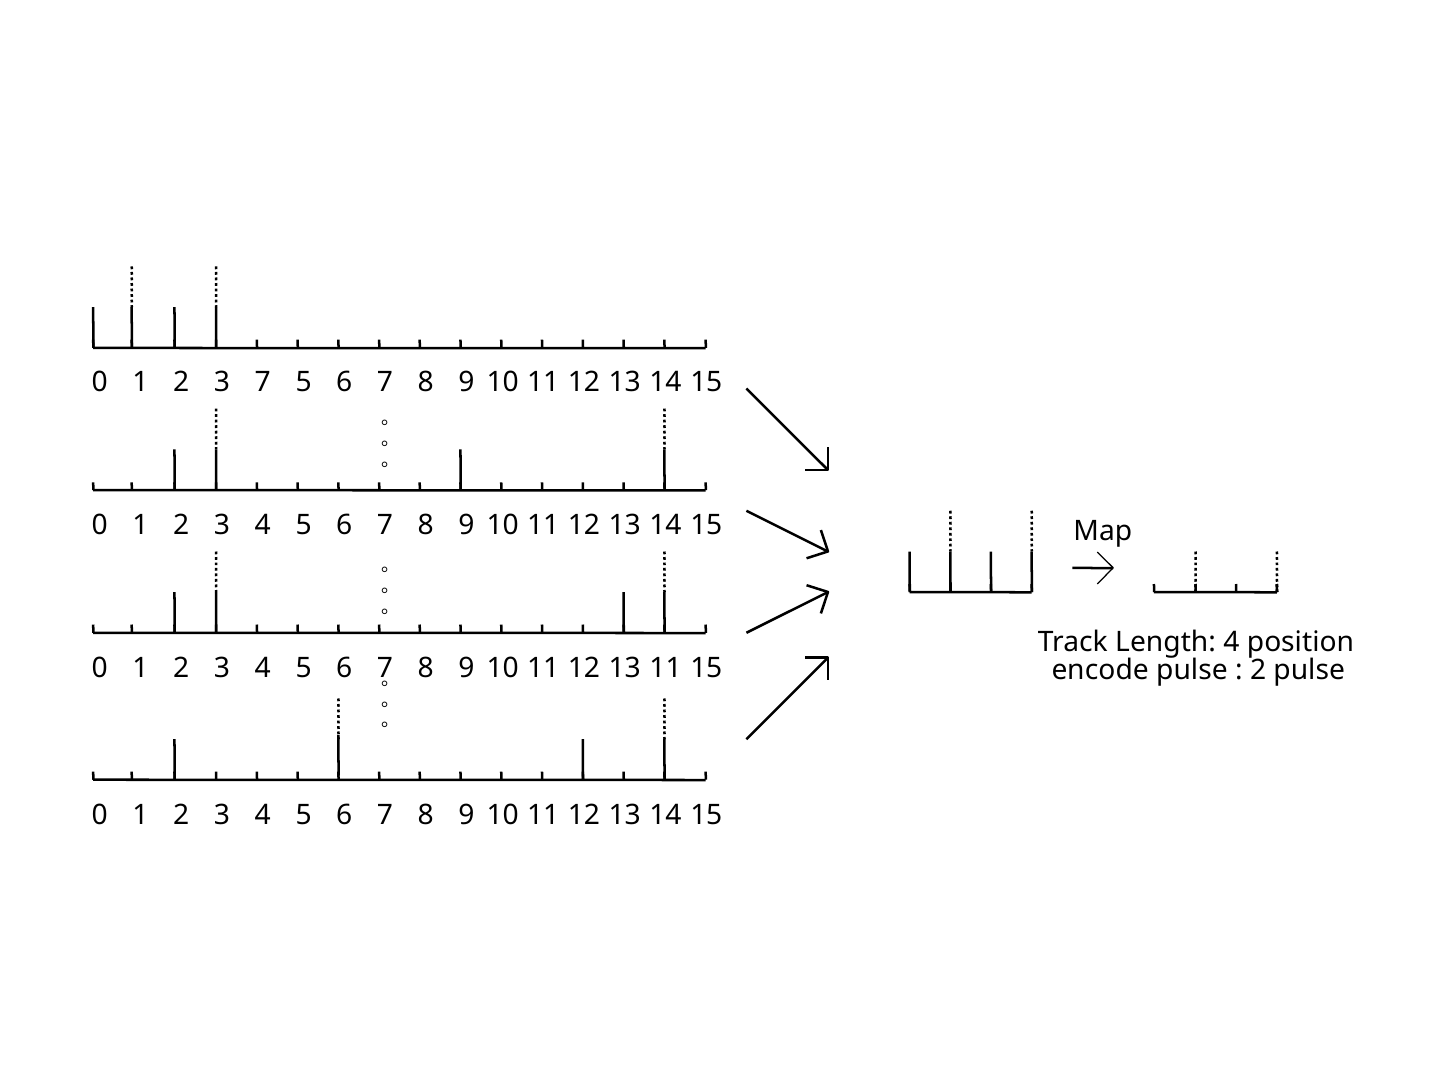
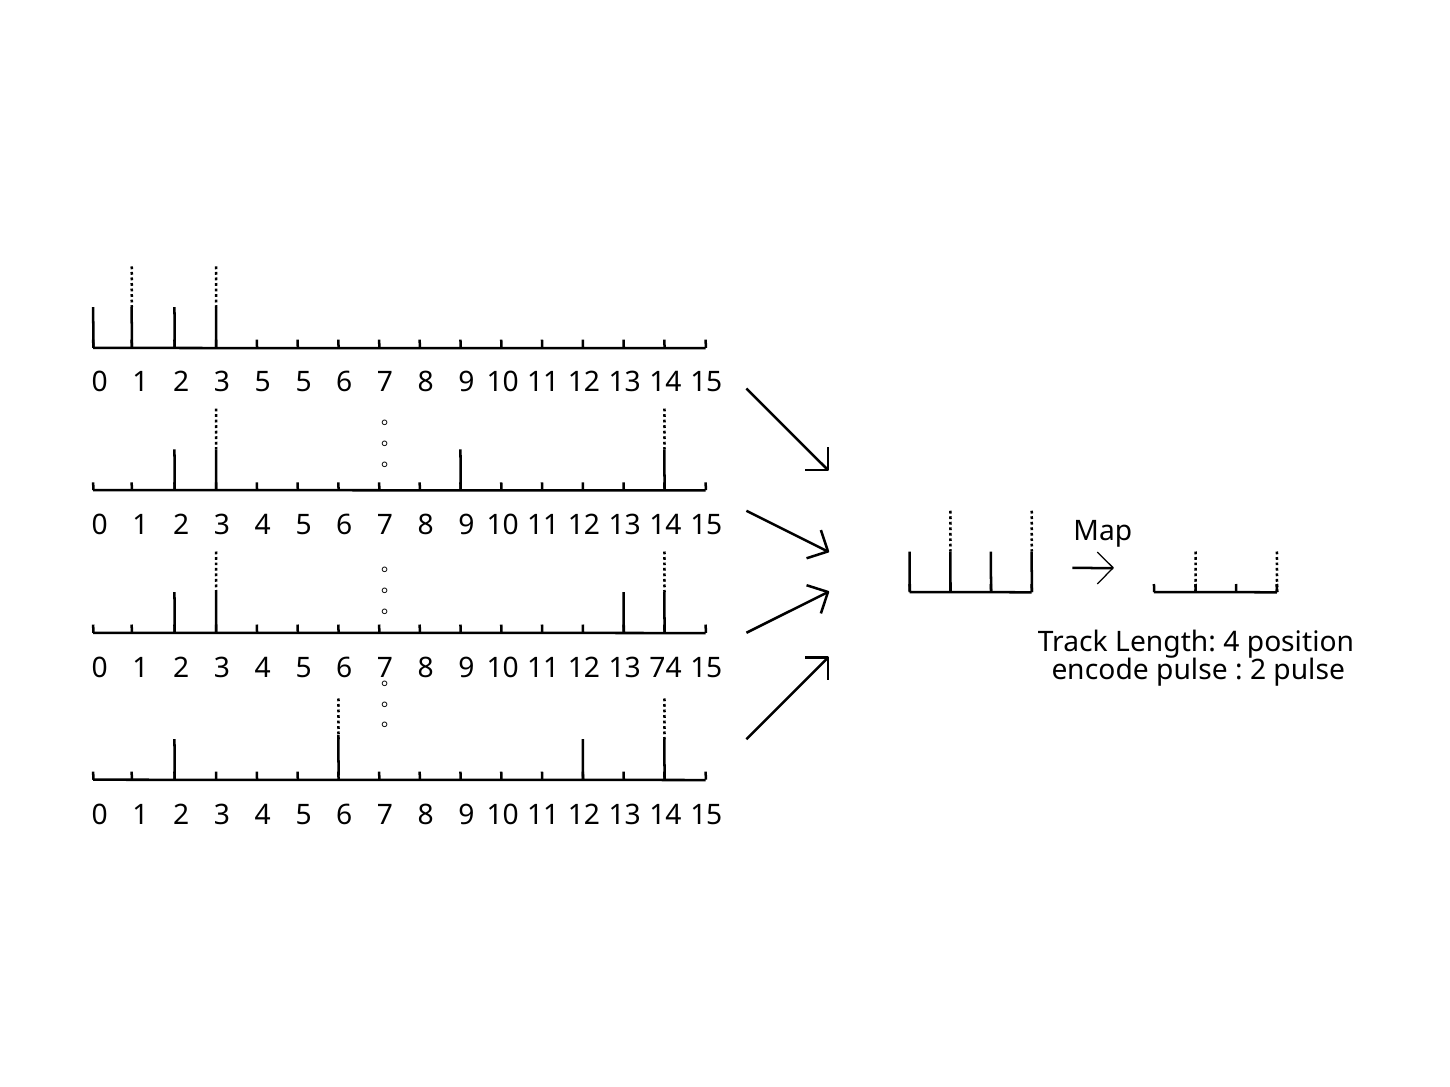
3 7: 7 -> 5
13 11: 11 -> 74
